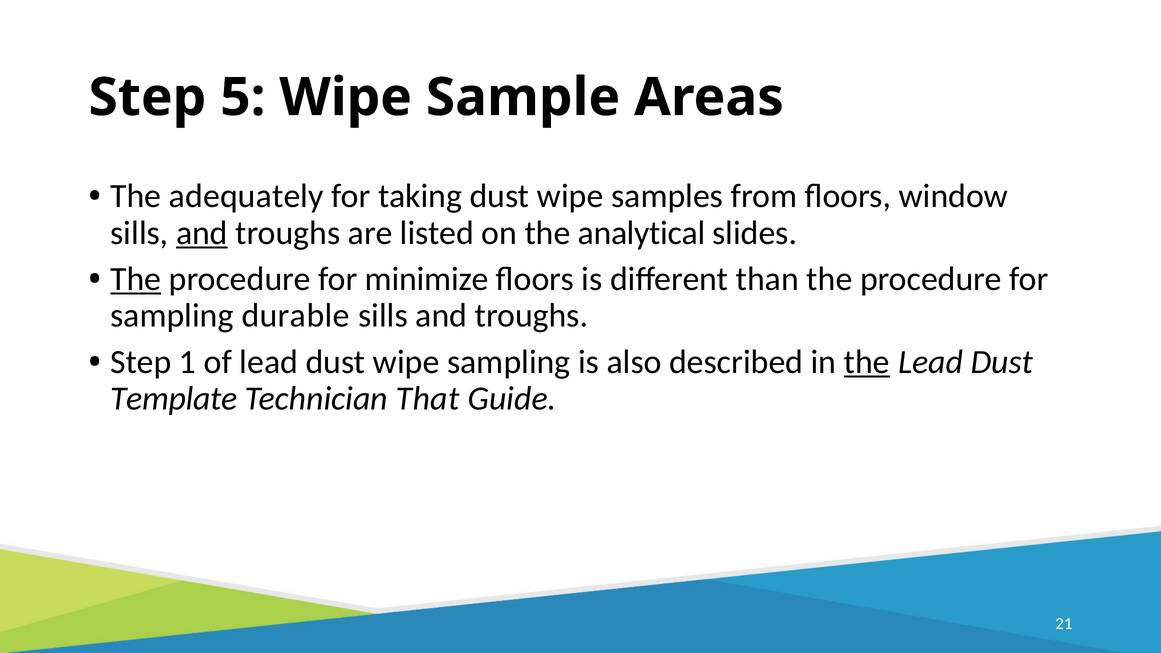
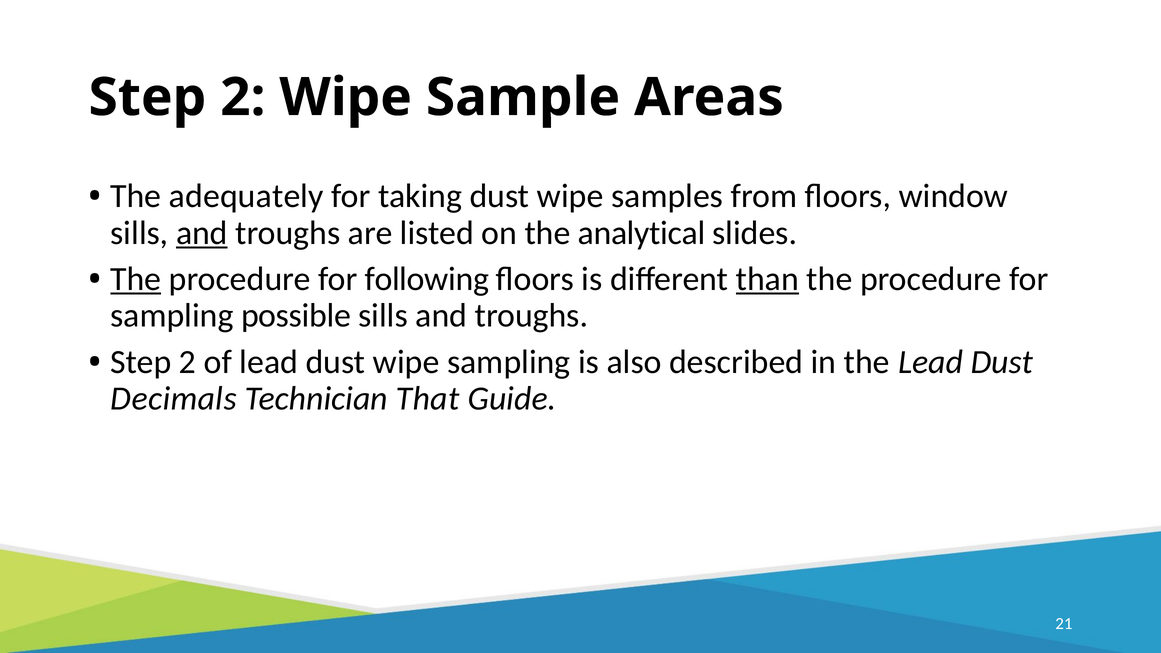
5 at (243, 98): 5 -> 2
minimize: minimize -> following
than underline: none -> present
durable: durable -> possible
1 at (187, 362): 1 -> 2
the at (867, 362) underline: present -> none
Template: Template -> Decimals
